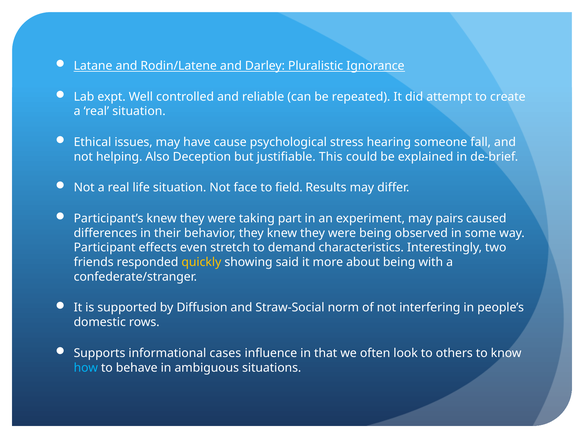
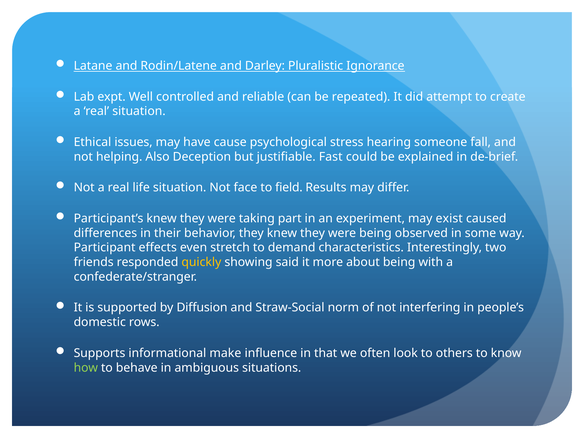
This: This -> Fast
pairs: pairs -> exist
cases: cases -> make
how colour: light blue -> light green
